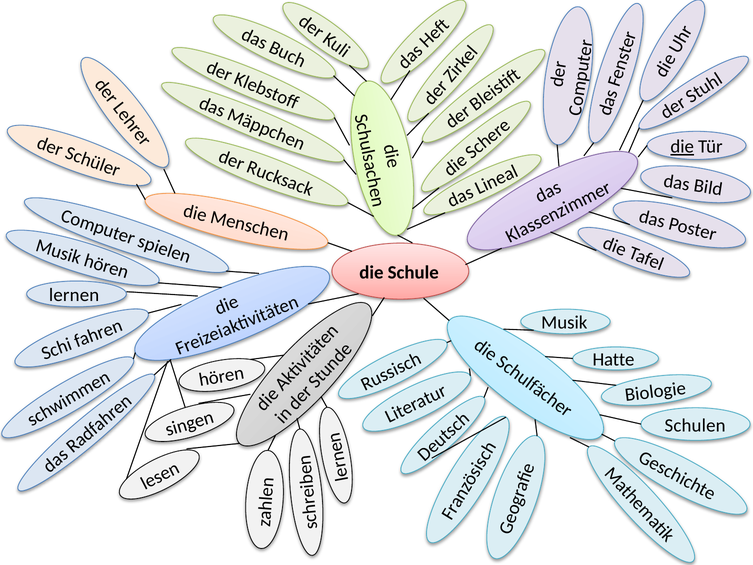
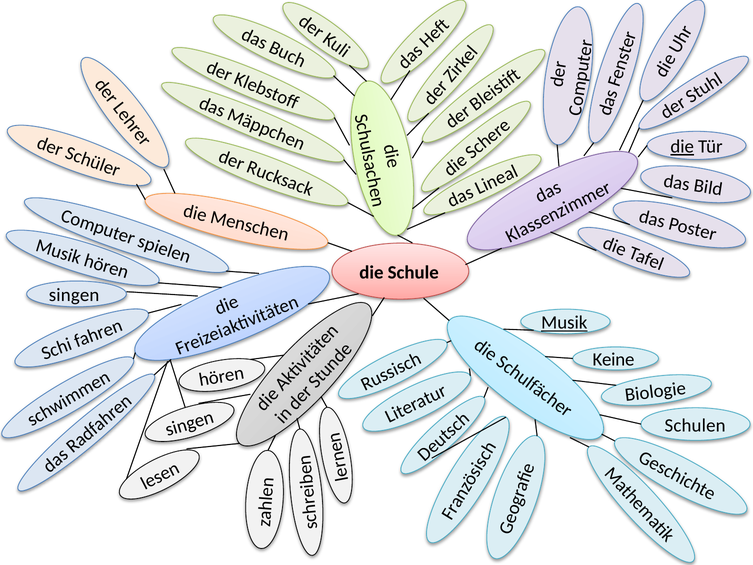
lernen: lernen -> singen
Musik underline: none -> present
Hatte: Hatte -> Keine
